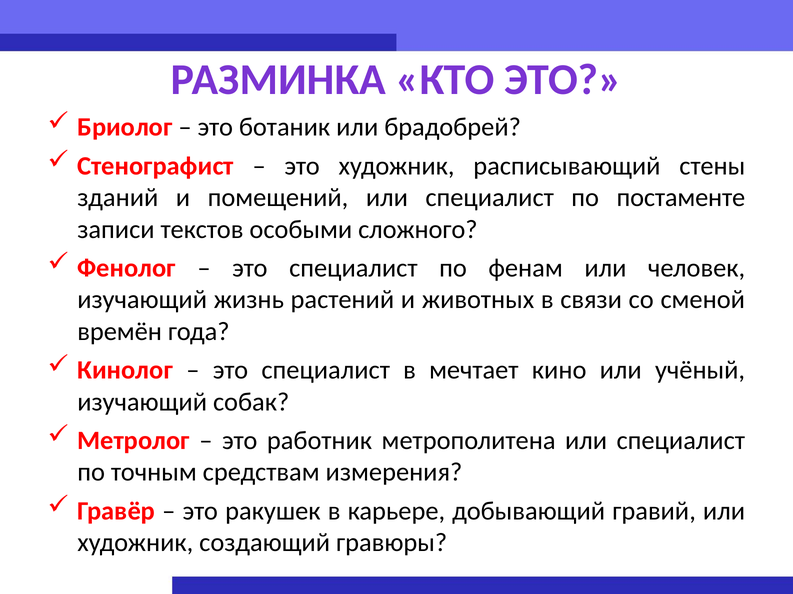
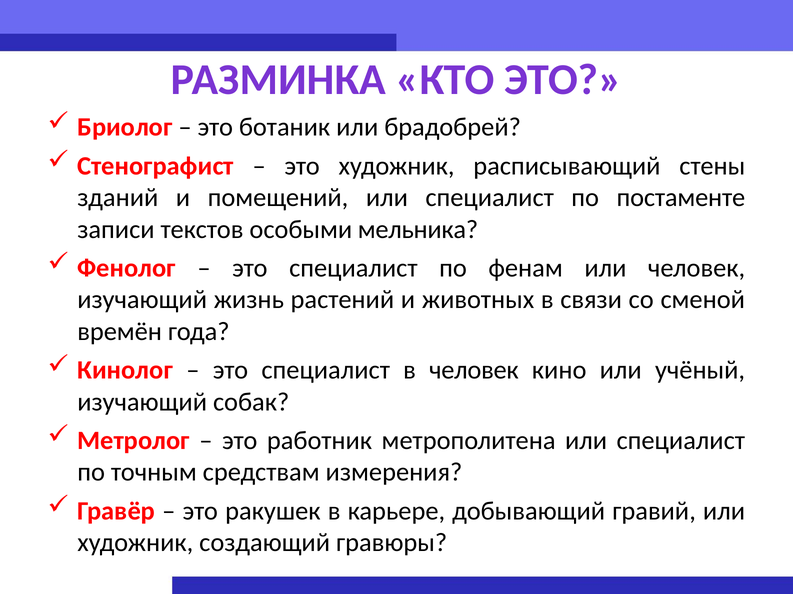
сложного: сложного -> мельника
в мечтает: мечтает -> человек
